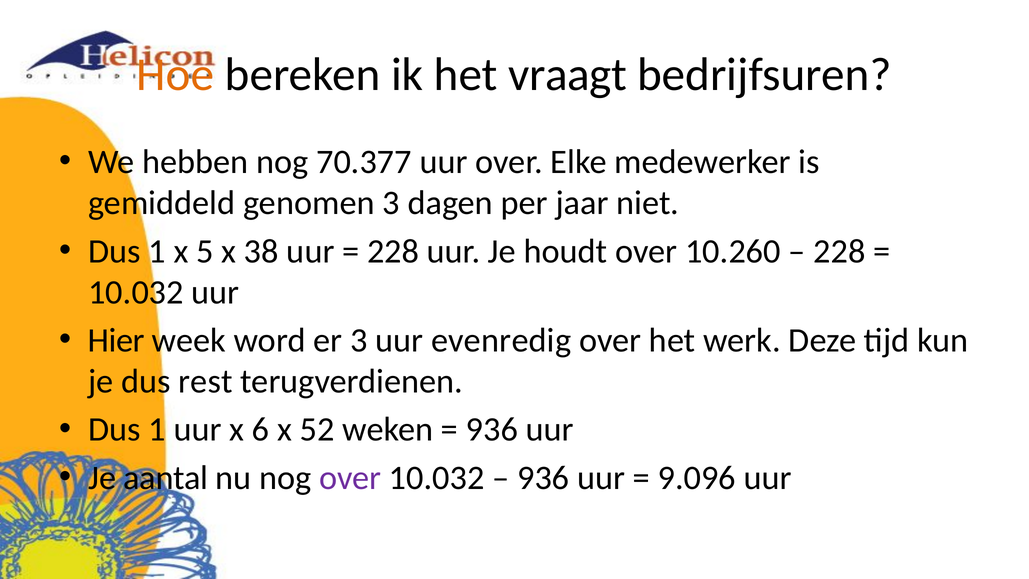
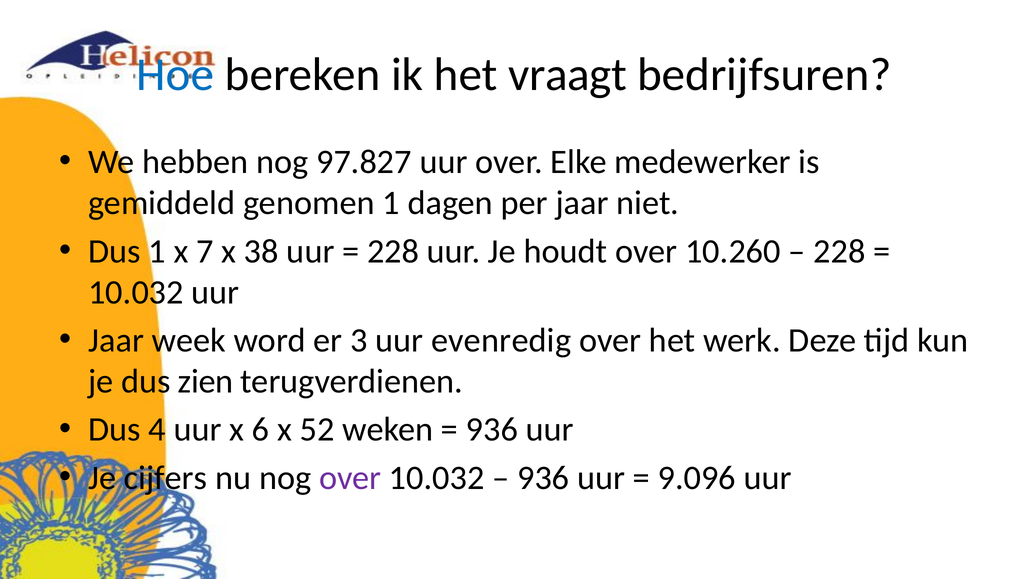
Hoe colour: orange -> blue
70.377: 70.377 -> 97.827
genomen 3: 3 -> 1
5: 5 -> 7
Hier at (116, 340): Hier -> Jaar
rest: rest -> zien
1 at (157, 430): 1 -> 4
aantal: aantal -> cijfers
